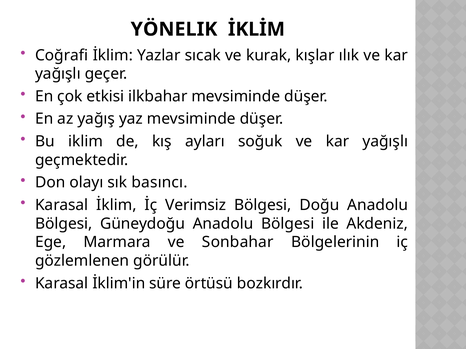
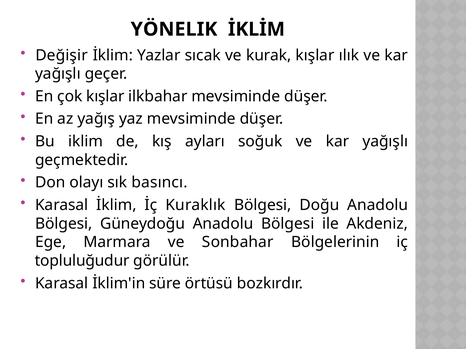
Coğrafi: Coğrafi -> Değişir
çok etkisi: etkisi -> kışlar
Verimsiz: Verimsiz -> Kuraklık
gözlemlenen: gözlemlenen -> topluluğudur
